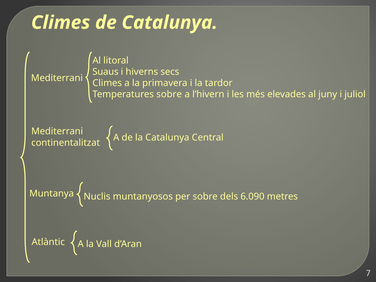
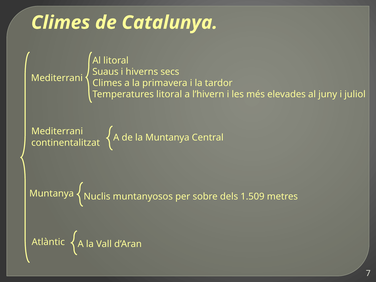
Temperatures sobre: sobre -> litoral
la Catalunya: Catalunya -> Muntanya
6.090: 6.090 -> 1.509
